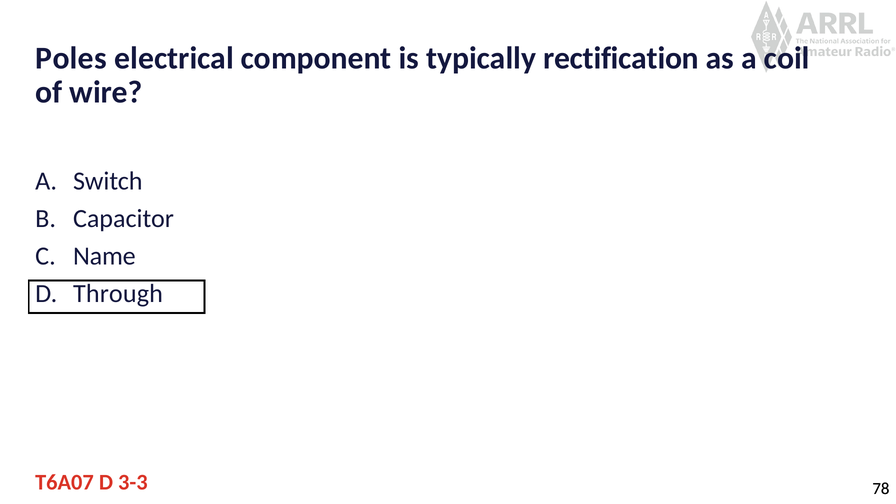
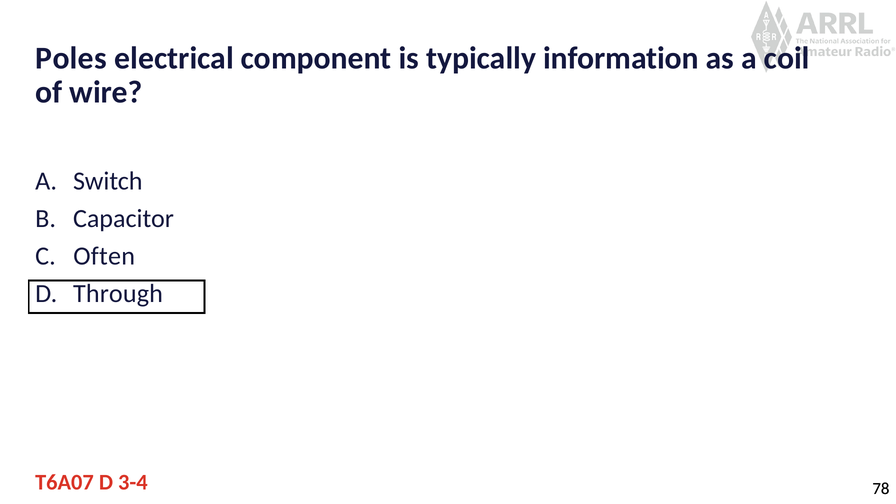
rectification: rectification -> information
Name: Name -> Often
3-3: 3-3 -> 3-4
